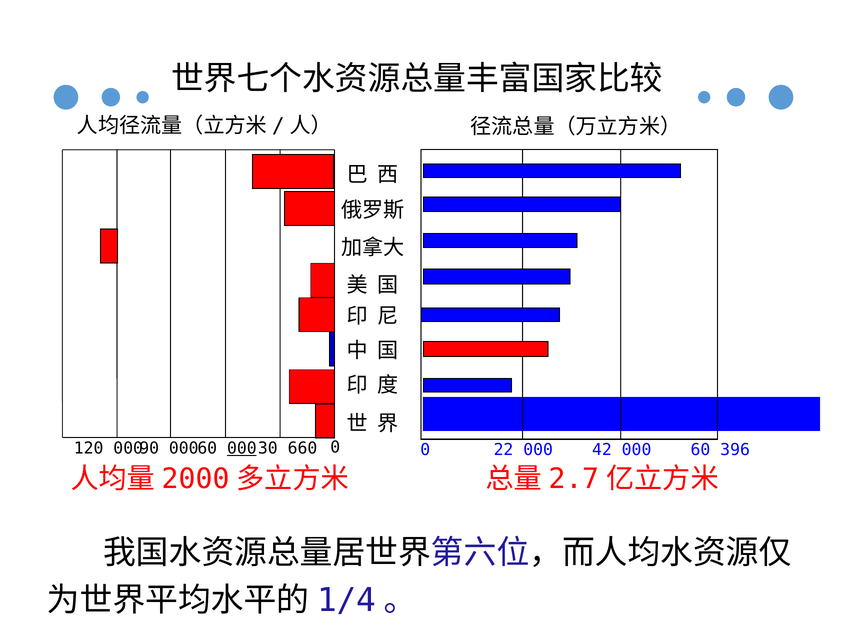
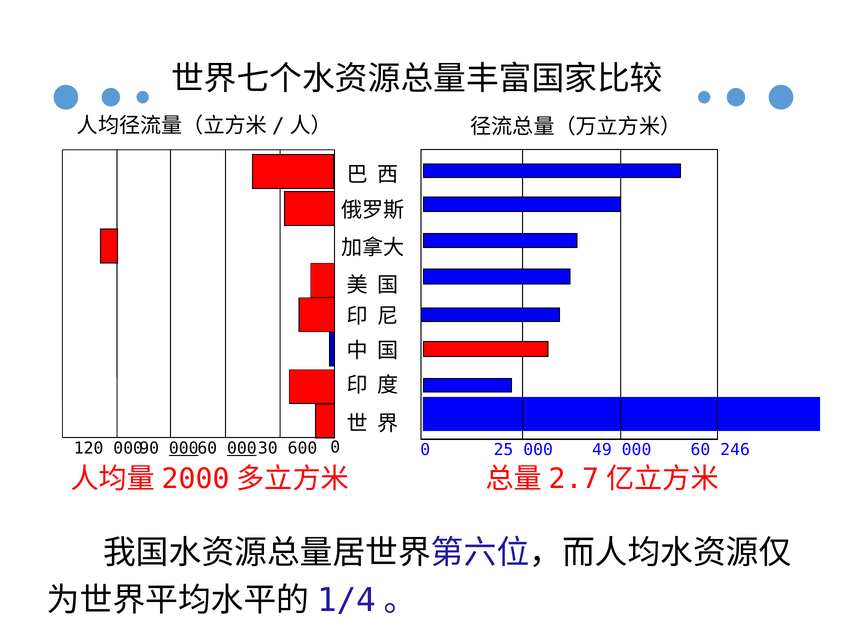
000 at (184, 448) underline: none -> present
660: 660 -> 600
22: 22 -> 25
42: 42 -> 49
396: 396 -> 246
